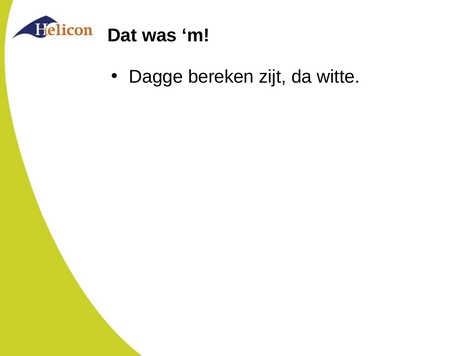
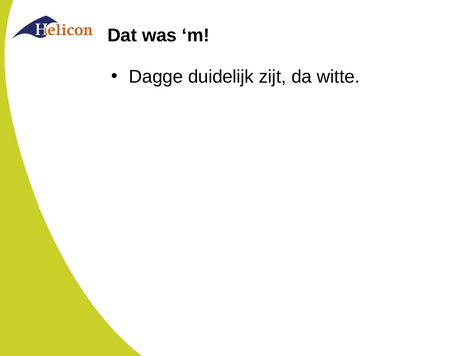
bereken: bereken -> duidelijk
